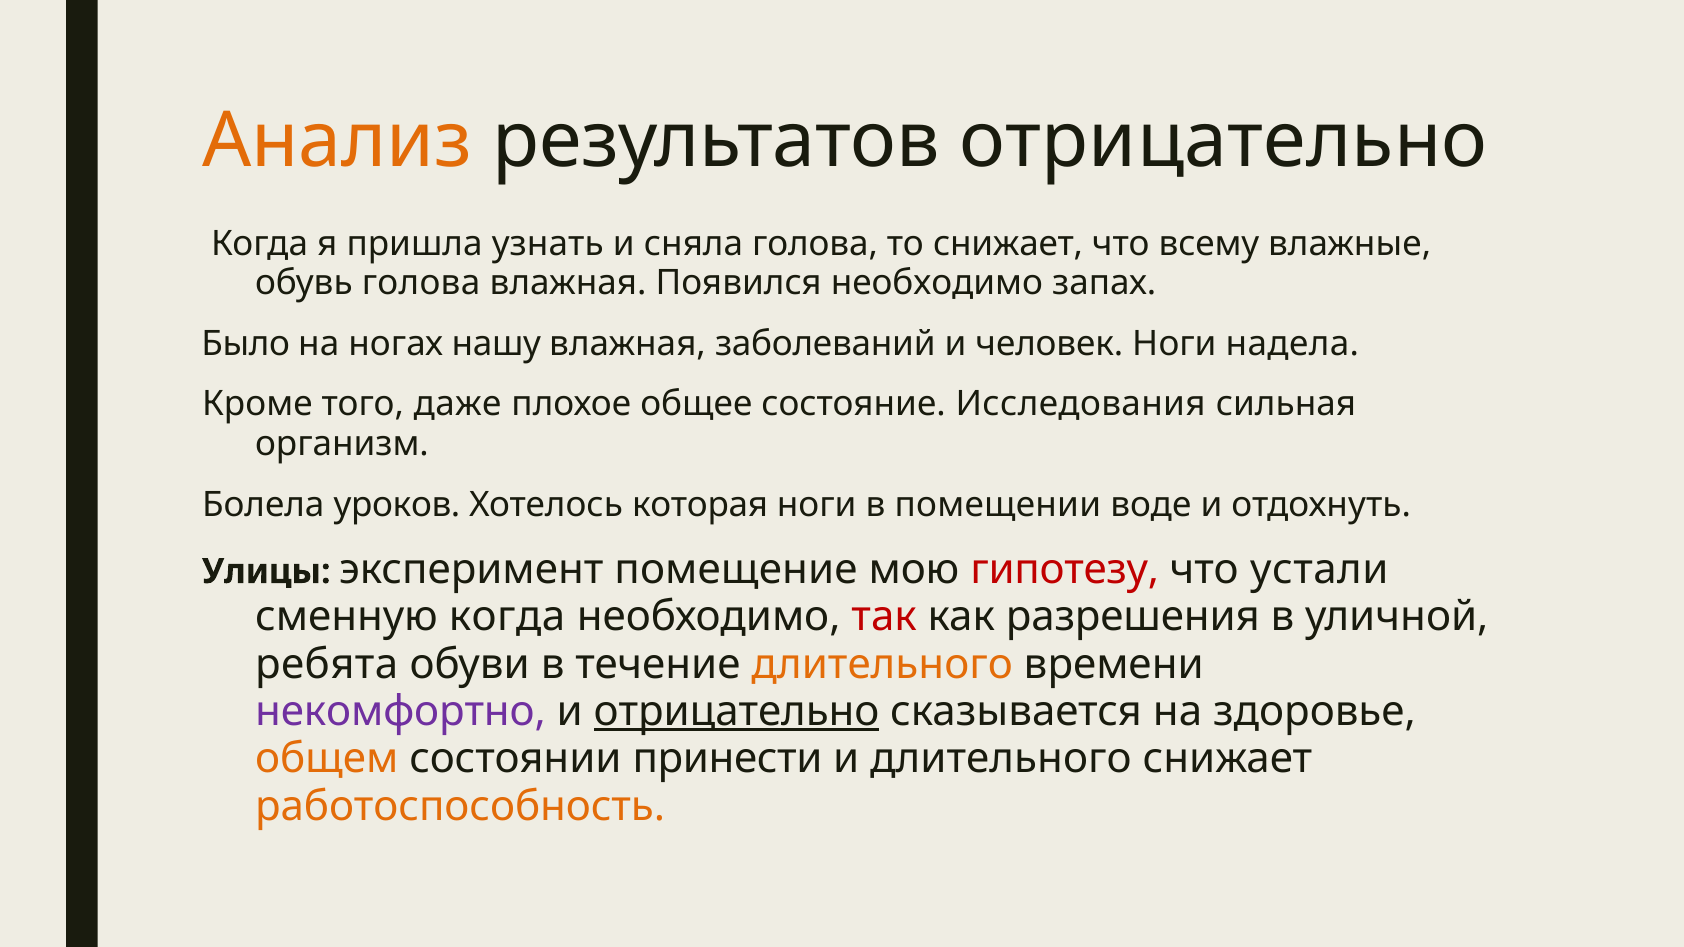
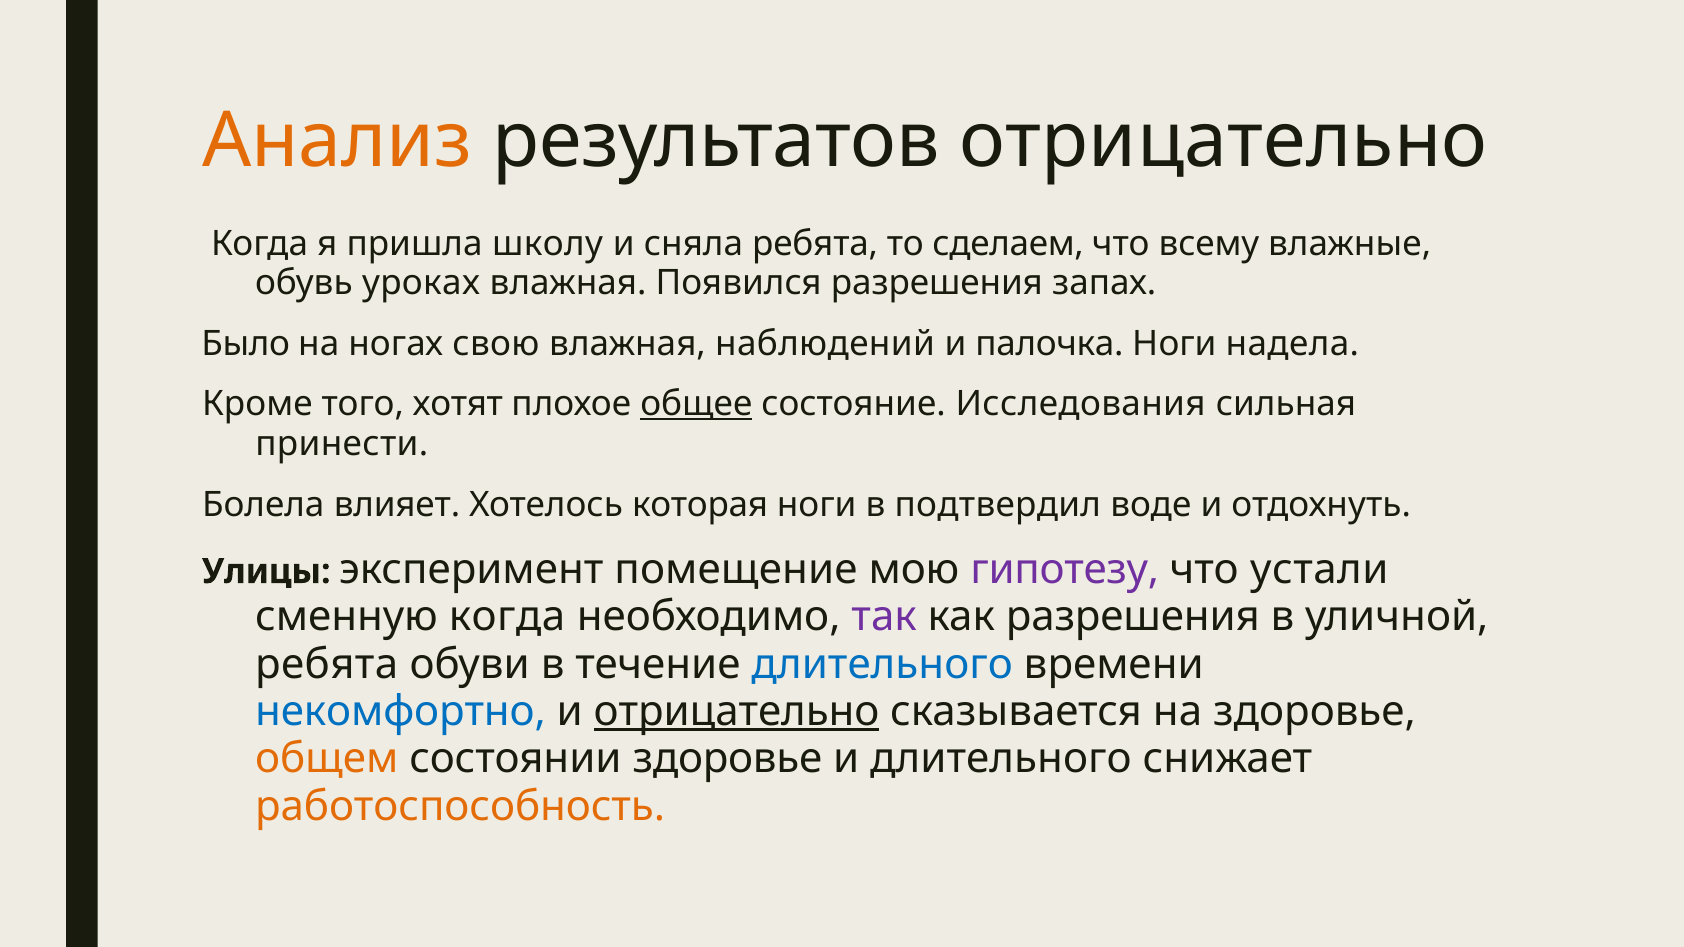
узнать: узнать -> школу
сняла голова: голова -> ребята
то снижает: снижает -> сделаем
обувь голова: голова -> уроках
Появился необходимо: необходимо -> разрешения
нашу: нашу -> свою
заболеваний: заболеваний -> наблюдений
человек: человек -> палочка
даже: даже -> хотят
общее underline: none -> present
организм: организм -> принести
уроков: уроков -> влияет
помещении: помещении -> подтвердил
гипотезу colour: red -> purple
так colour: red -> purple
длительного at (882, 664) colour: orange -> blue
некомфортно colour: purple -> blue
состоянии принести: принести -> здоровье
